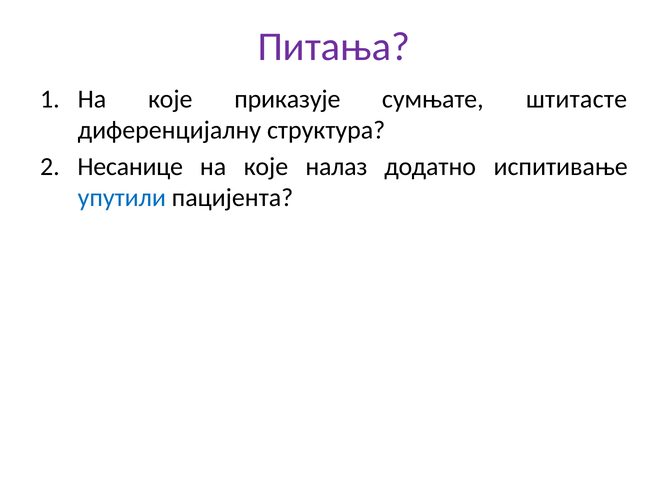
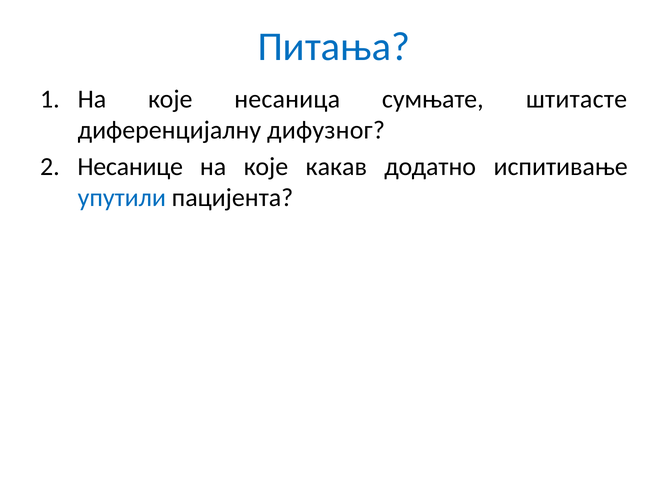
Питања colour: purple -> blue
приказује: приказује -> несаницa
структура: структура -> дифузног
налаз: налаз -> какав
